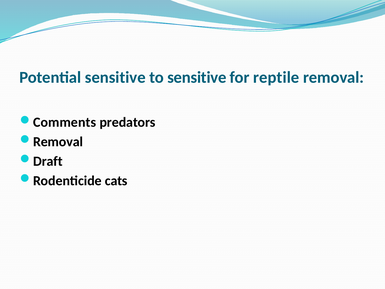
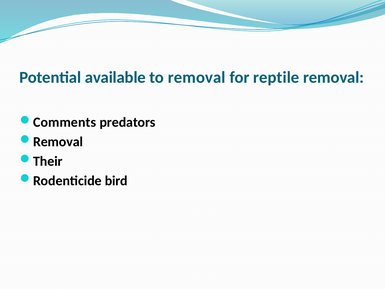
Potential sensitive: sensitive -> available
to sensitive: sensitive -> removal
Draft: Draft -> Their
cats: cats -> bird
